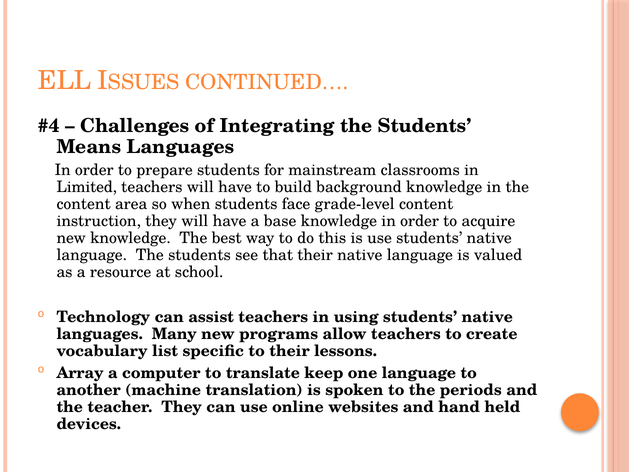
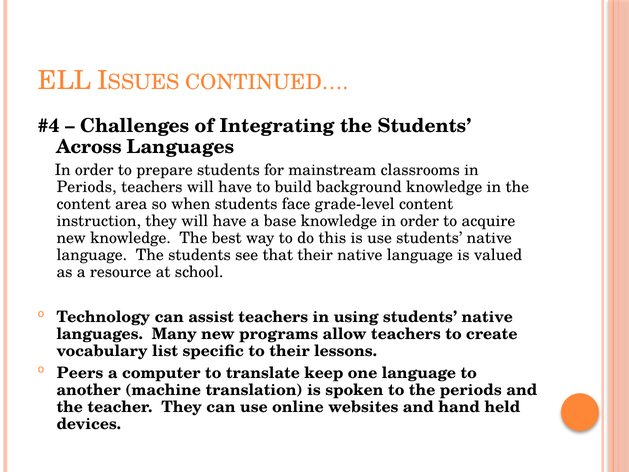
Means: Means -> Across
Limited at (87, 187): Limited -> Periods
Array: Array -> Peers
